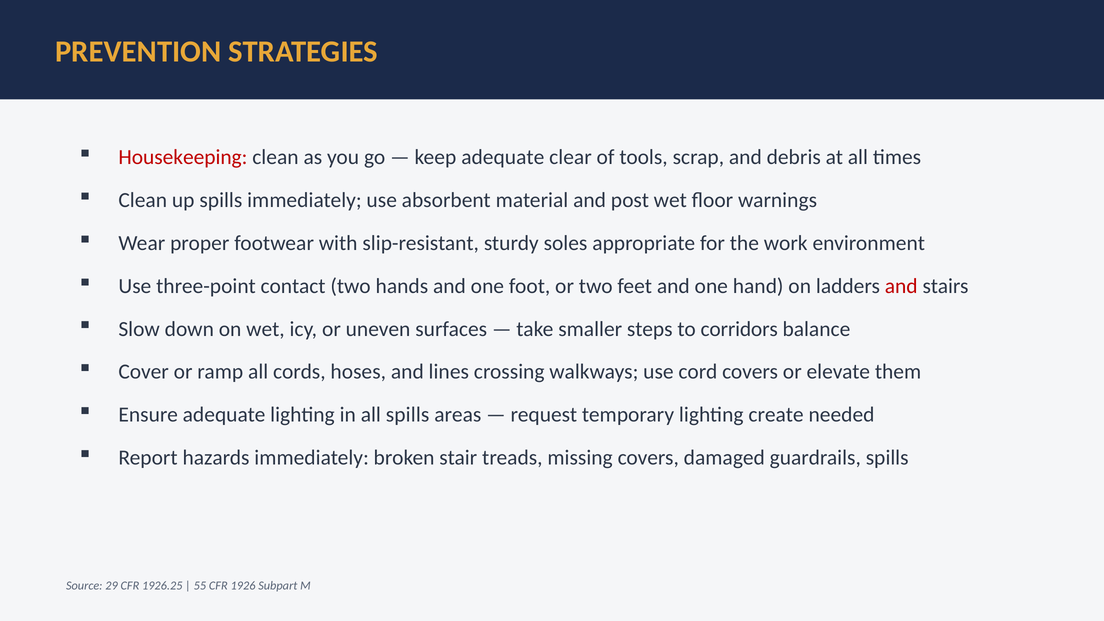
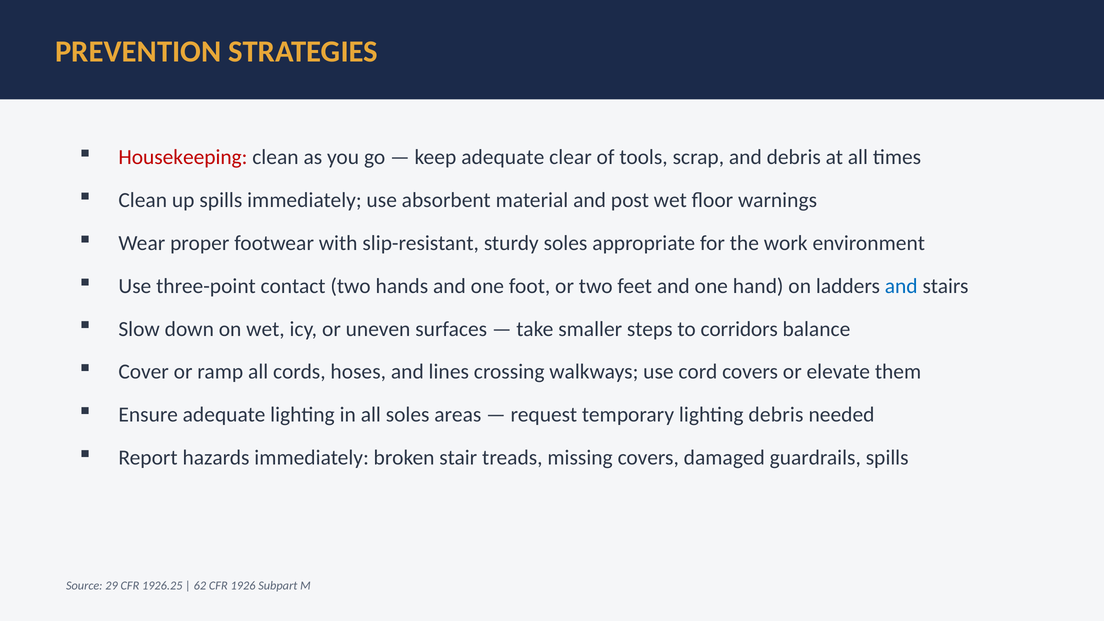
and at (901, 286) colour: red -> blue
all spills: spills -> soles
lighting create: create -> debris
55: 55 -> 62
